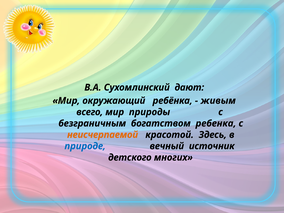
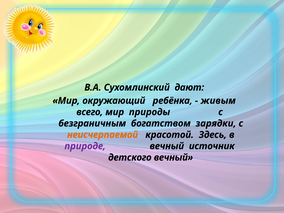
ребенка: ребенка -> зарядки
природе colour: blue -> purple
детского многих: многих -> вечный
